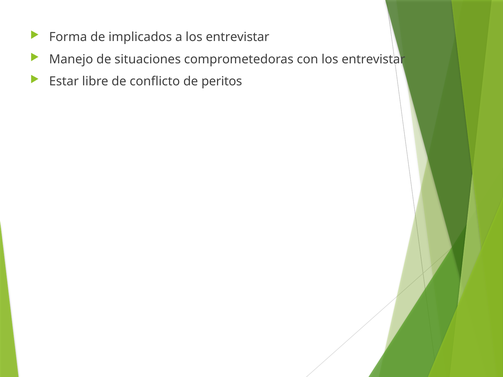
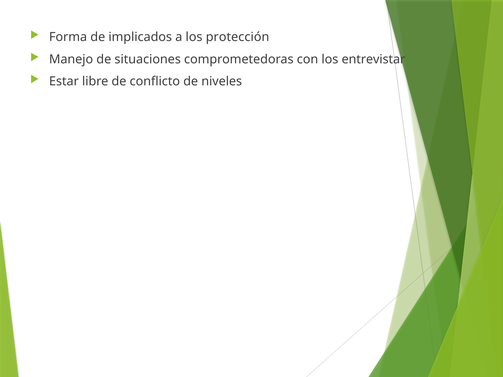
a los entrevistar: entrevistar -> protección
peritos: peritos -> niveles
